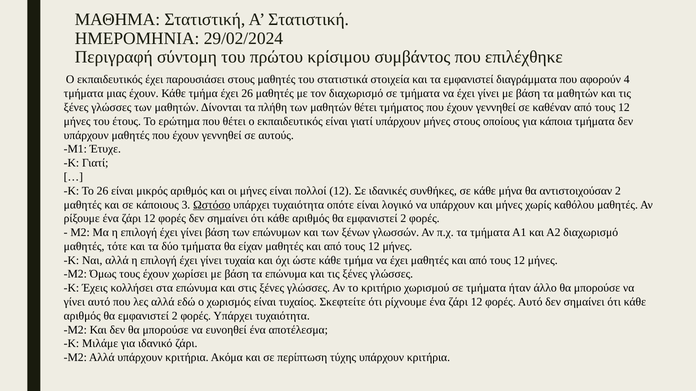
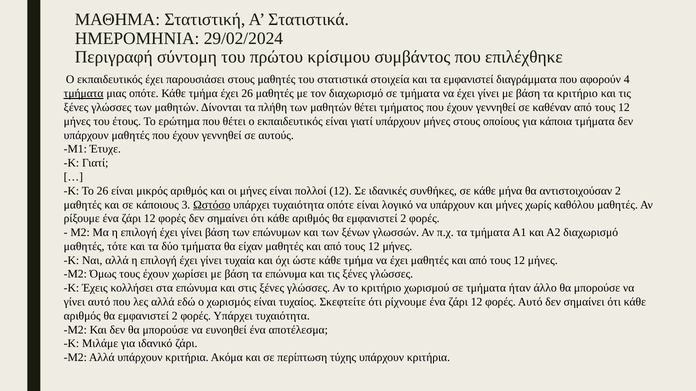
Α Στατιστική: Στατιστική -> Στατιστικά
τμήματα at (84, 94) underline: none -> present
μιας έχουν: έχουν -> οπότε
τα μαθητών: μαθητών -> κριτήριο
